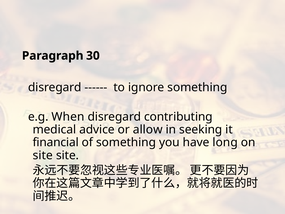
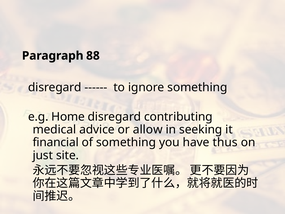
30: 30 -> 88
When: When -> Home
long: long -> thus
site at (43, 155): site -> just
